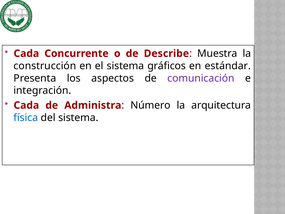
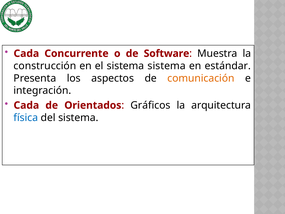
Describe: Describe -> Software
sistema gráficos: gráficos -> sistema
comunicación colour: purple -> orange
Administra: Administra -> Orientados
Número: Número -> Gráficos
